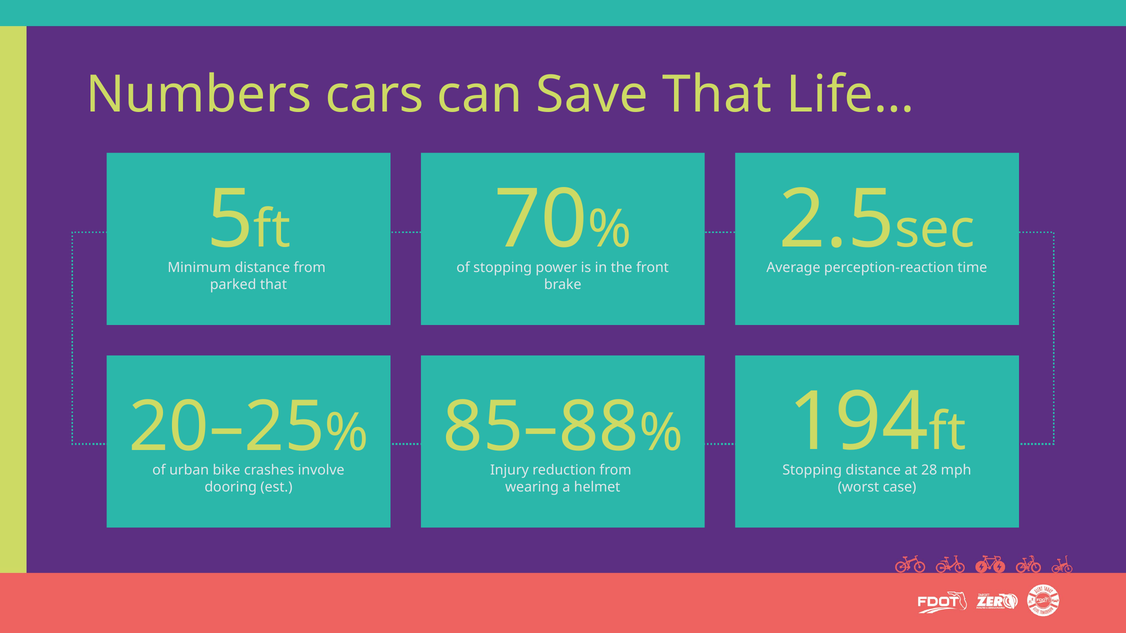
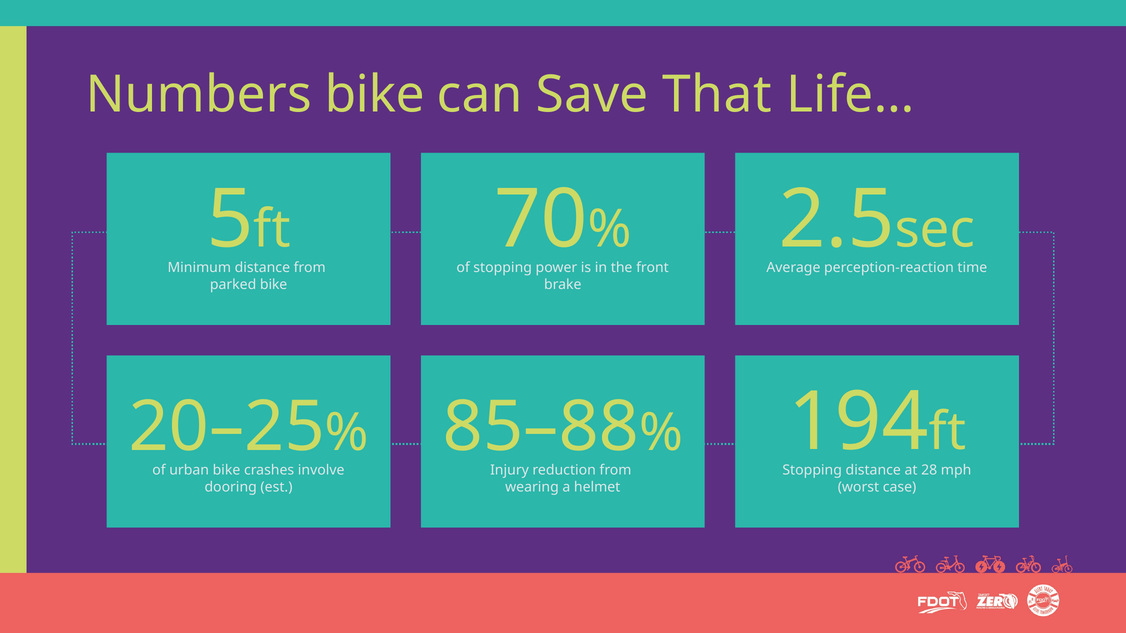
Numbers cars: cars -> bike
parked that: that -> bike
